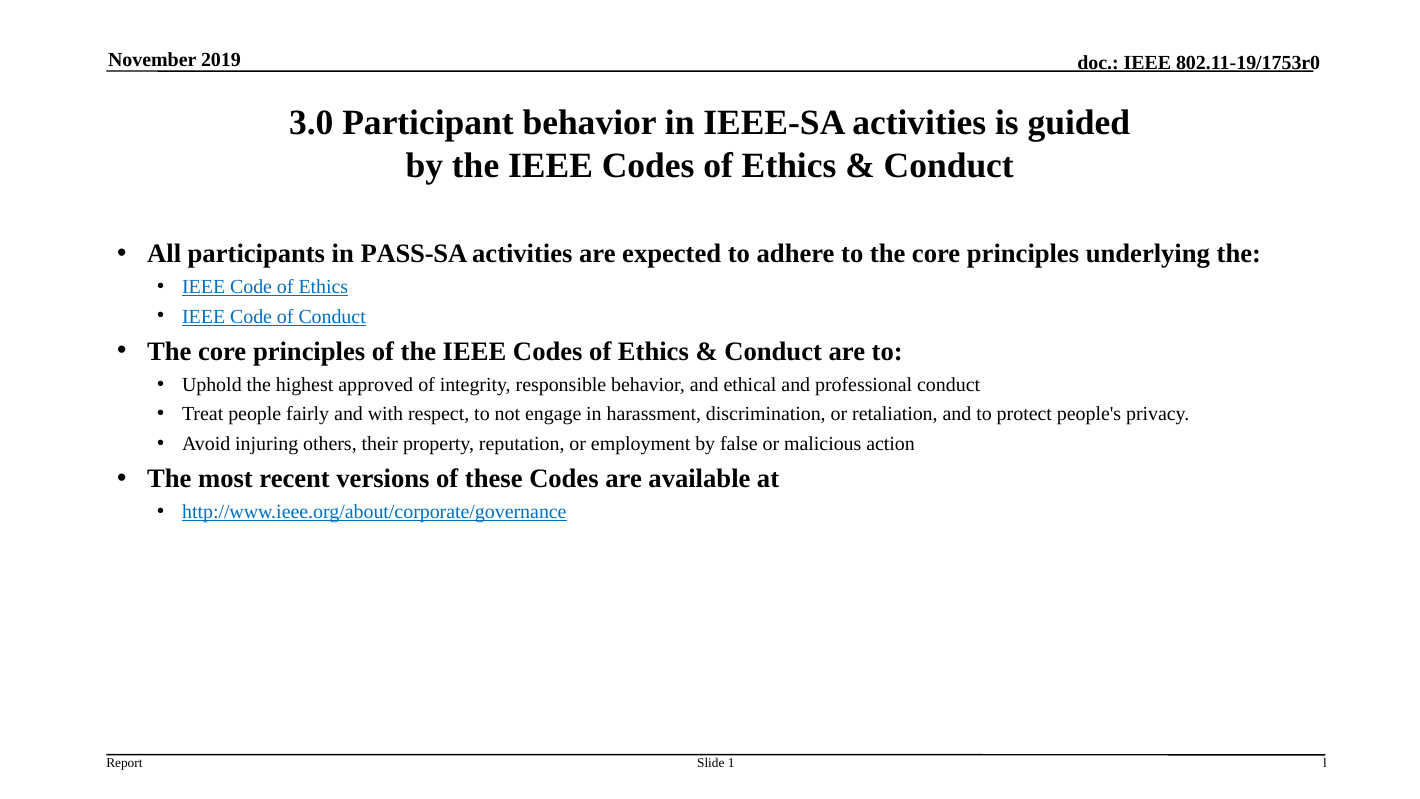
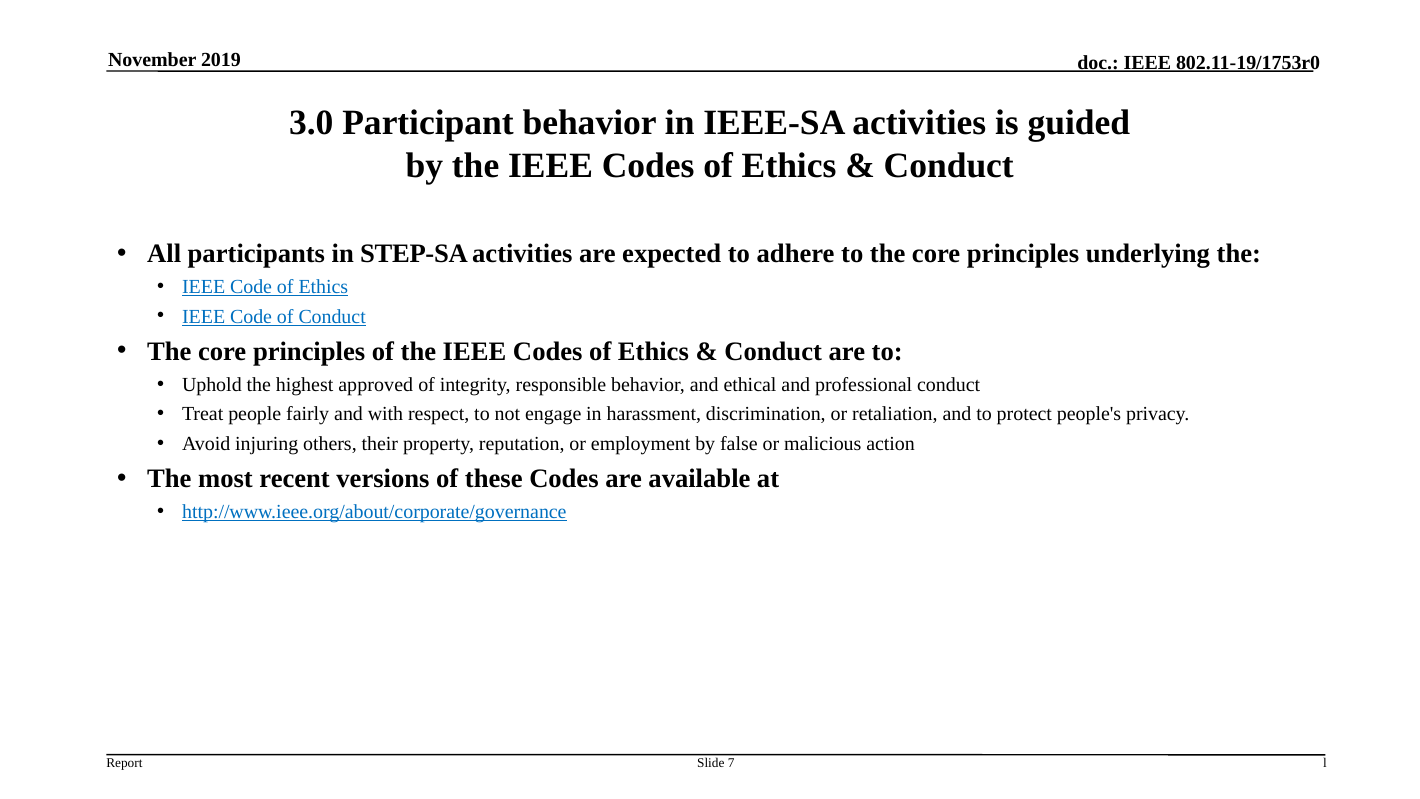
PASS-SA: PASS-SA -> STEP-SA
1: 1 -> 7
